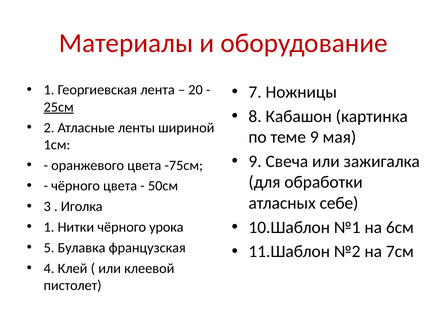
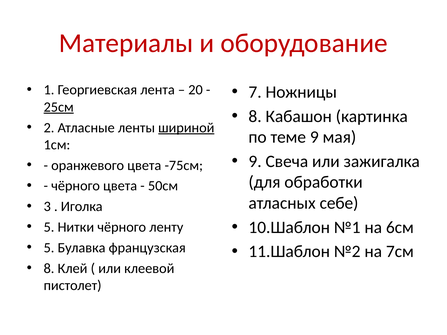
шириной underline: none -> present
1 at (49, 227): 1 -> 5
урока: урока -> ленту
4 at (49, 269): 4 -> 8
